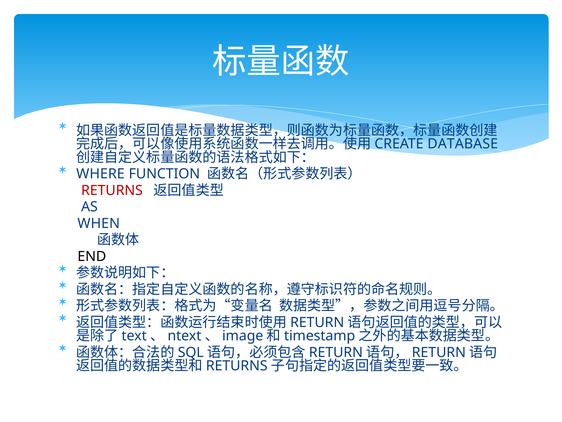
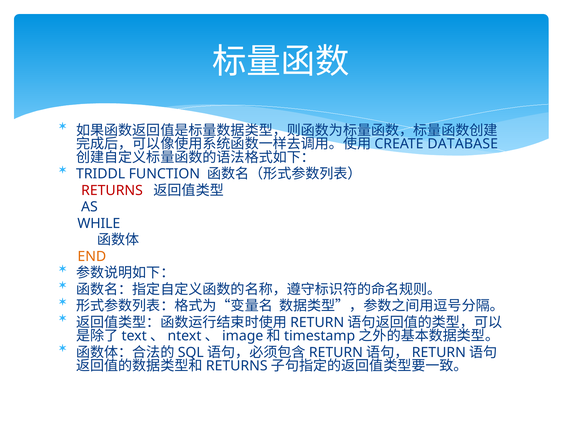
WHERE: WHERE -> TRIDDL
WHEN: WHEN -> WHILE
END colour: black -> orange
